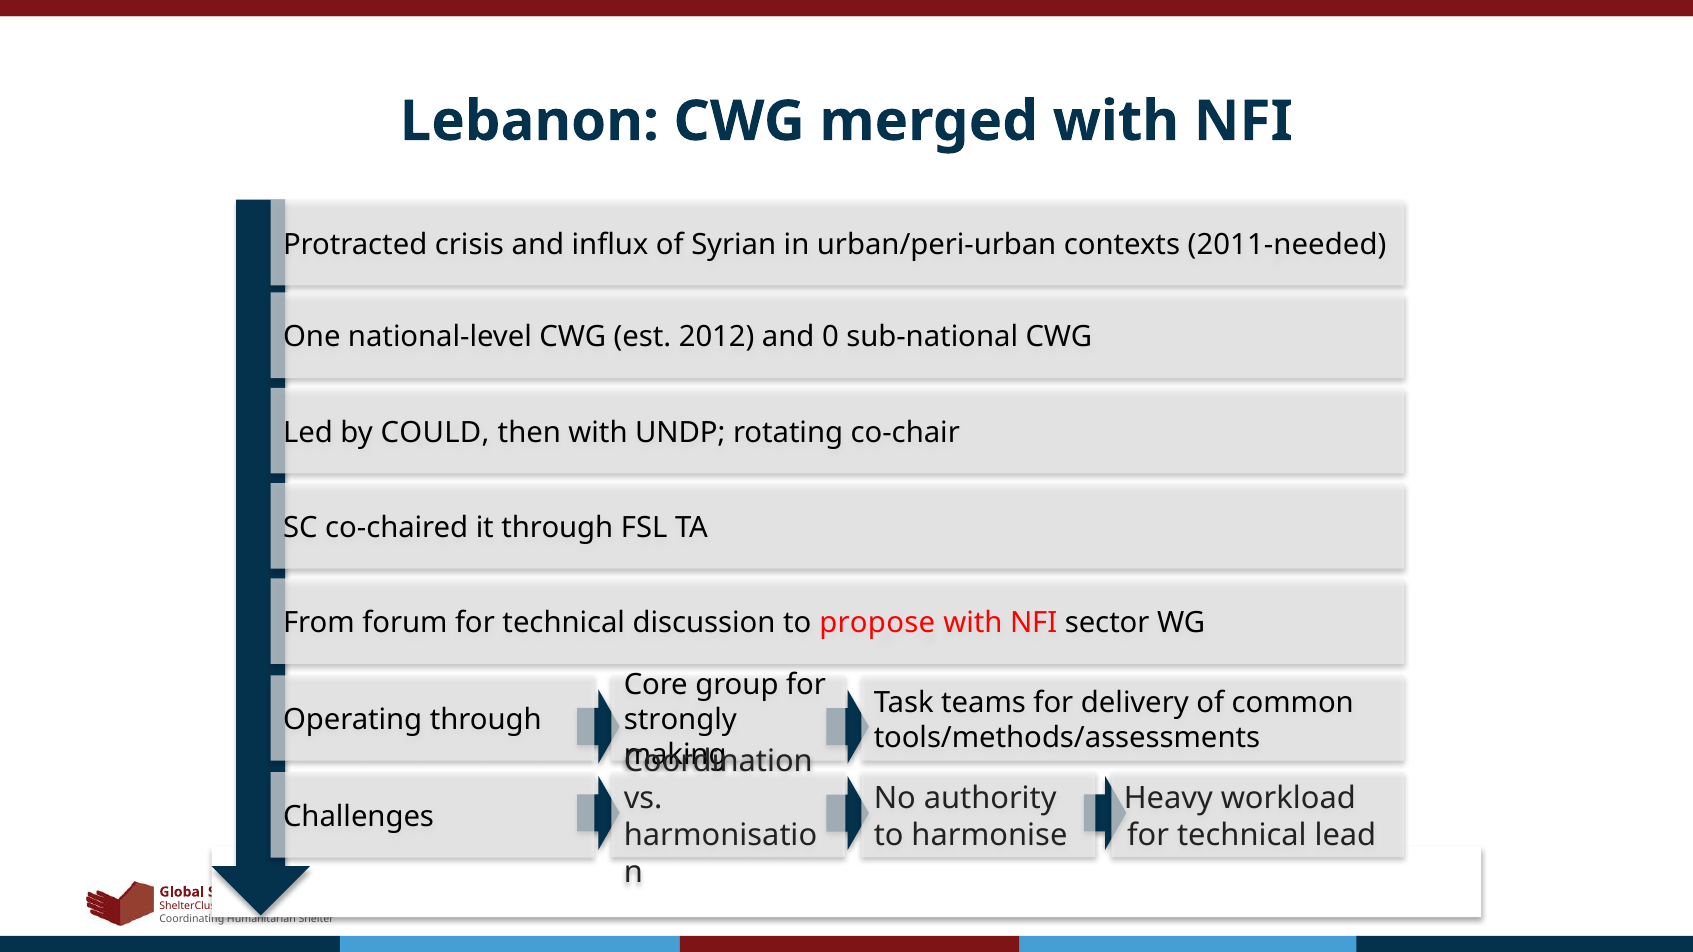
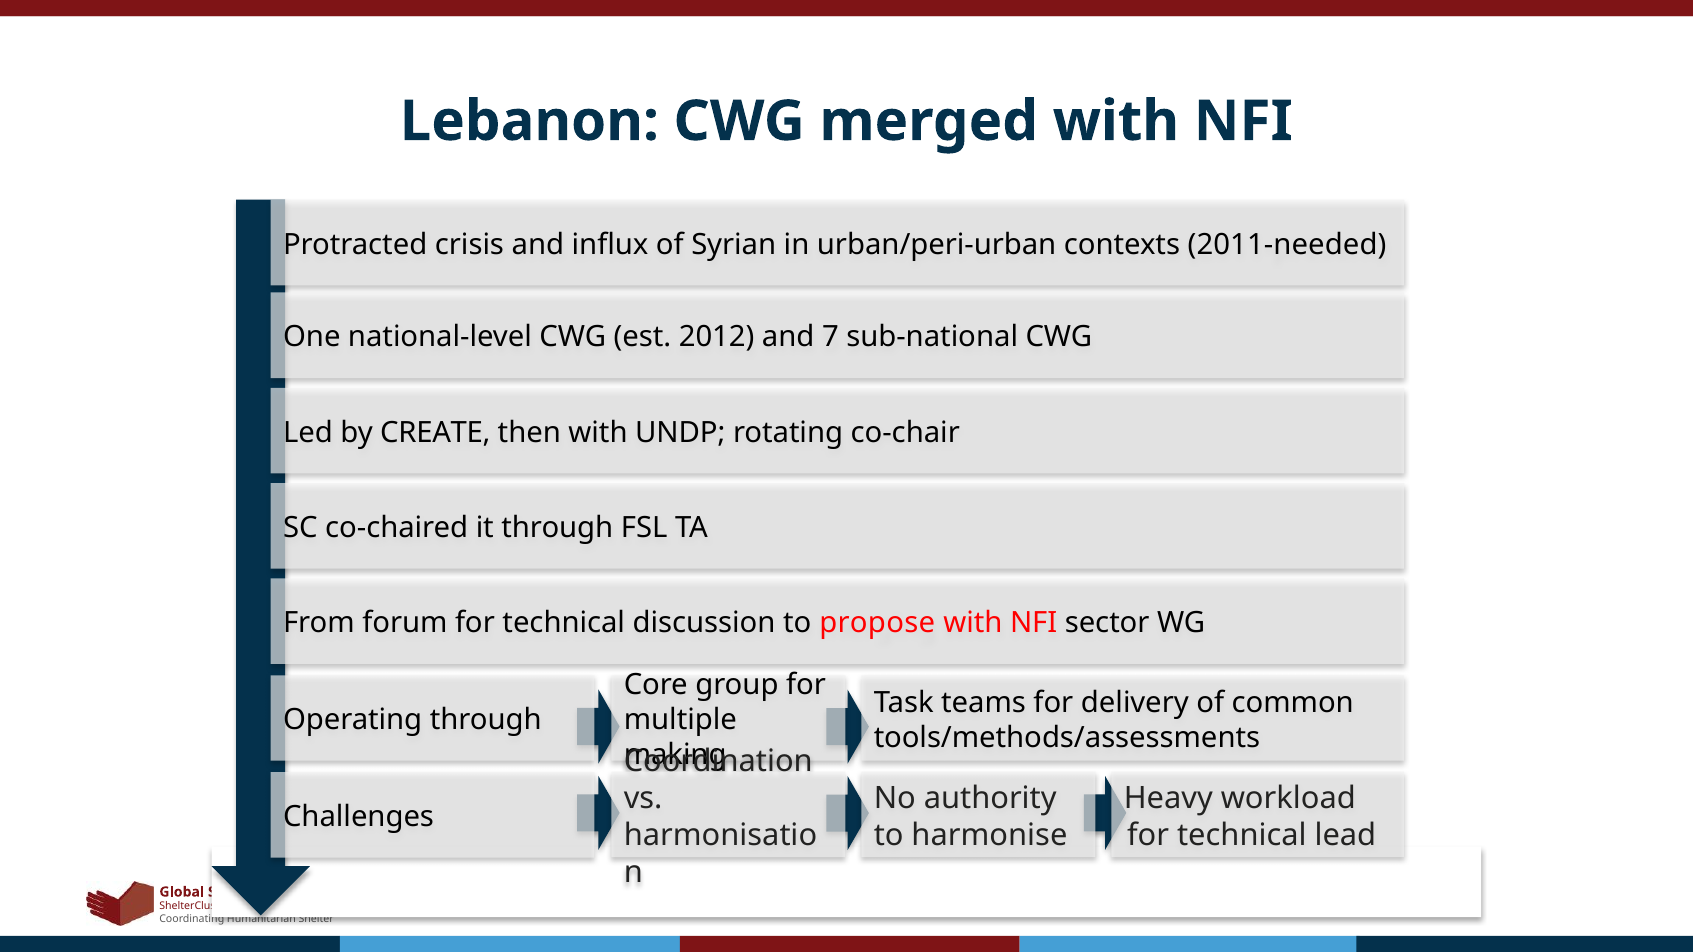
0: 0 -> 7
COULD: COULD -> CREATE
strongly: strongly -> multiple
